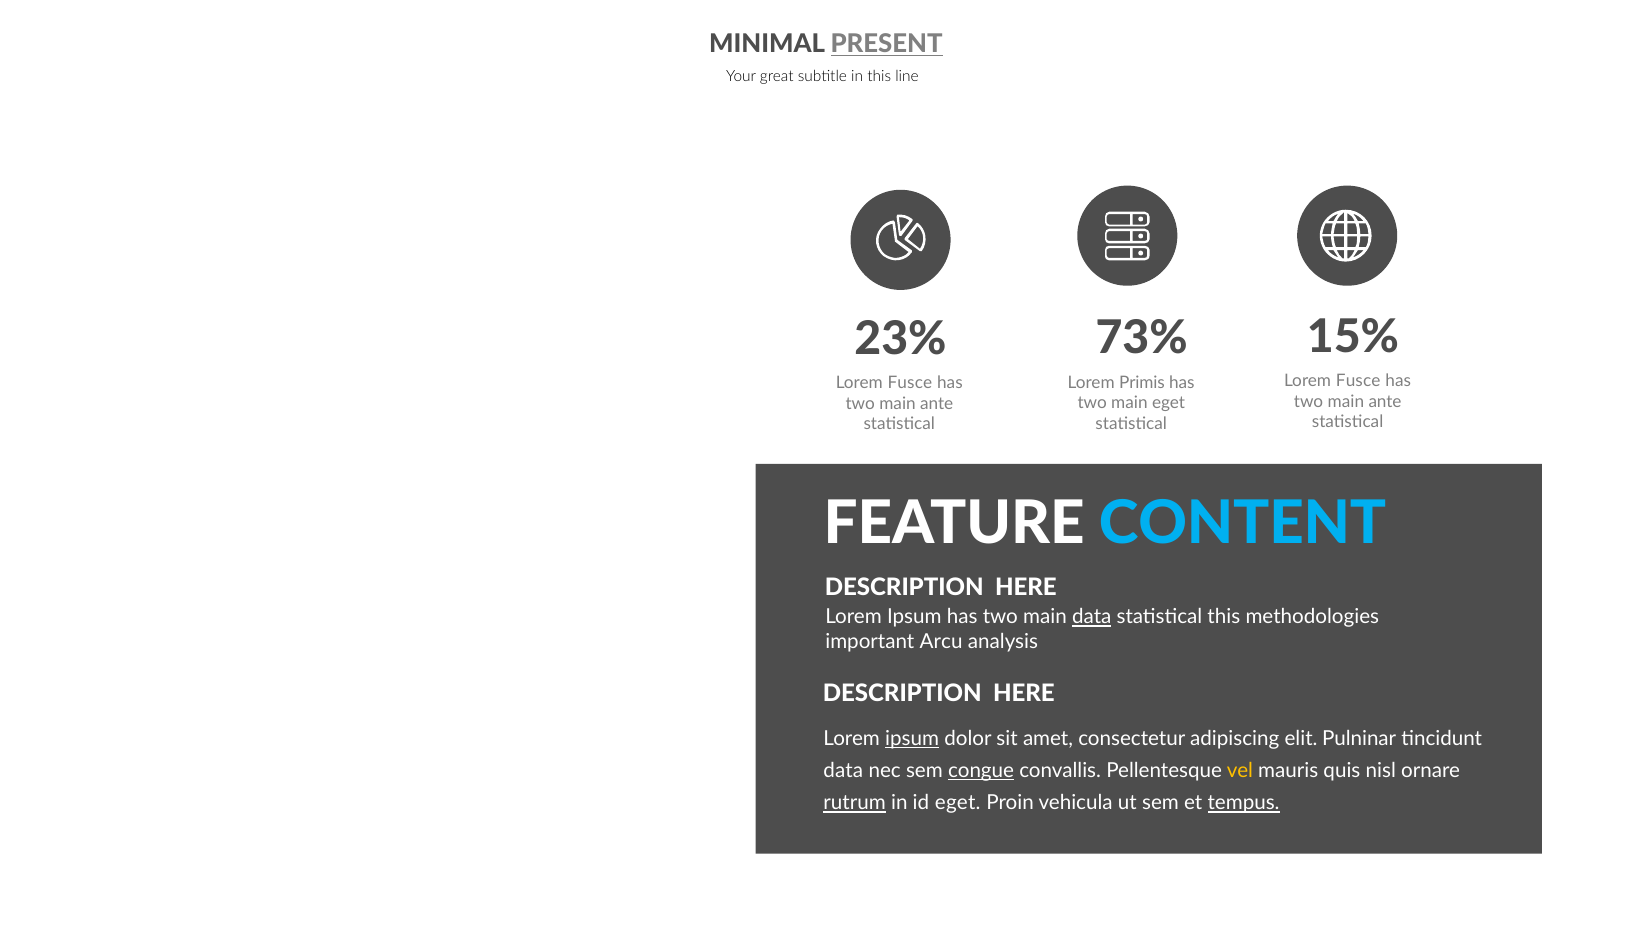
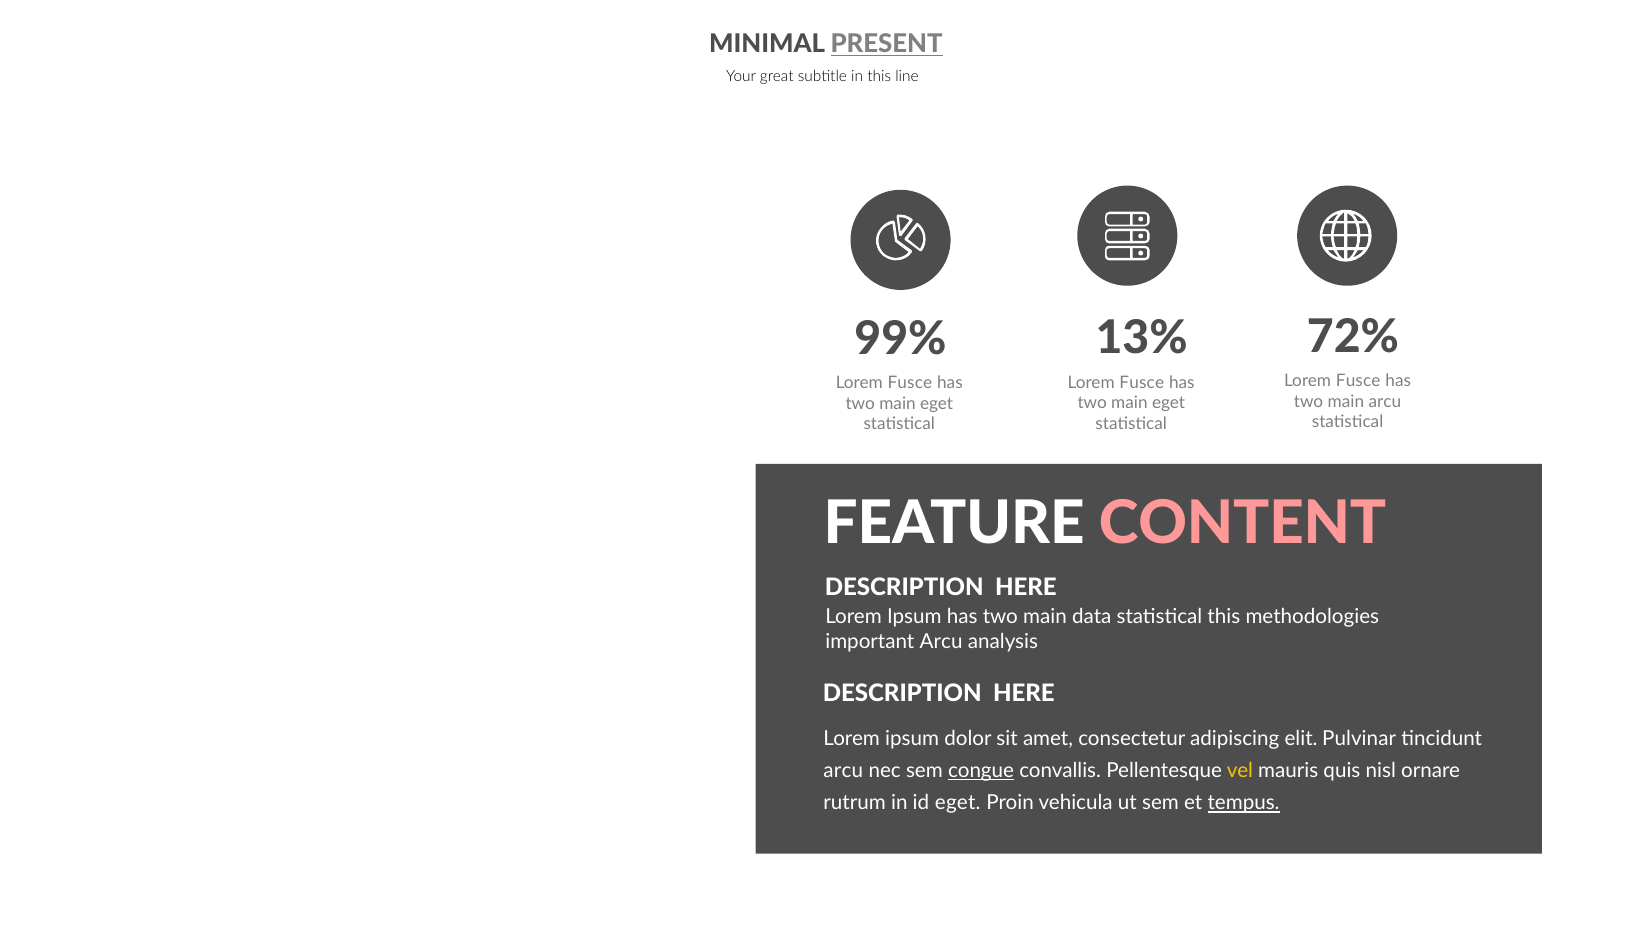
15%: 15% -> 72%
73%: 73% -> 13%
23%: 23% -> 99%
Primis at (1142, 382): Primis -> Fusce
ante at (1385, 401): ante -> arcu
ante at (937, 403): ante -> eget
CONTENT colour: light blue -> pink
data at (1092, 617) underline: present -> none
ipsum at (912, 738) underline: present -> none
Pulninar: Pulninar -> Pulvinar
data at (843, 771): data -> arcu
rutrum underline: present -> none
